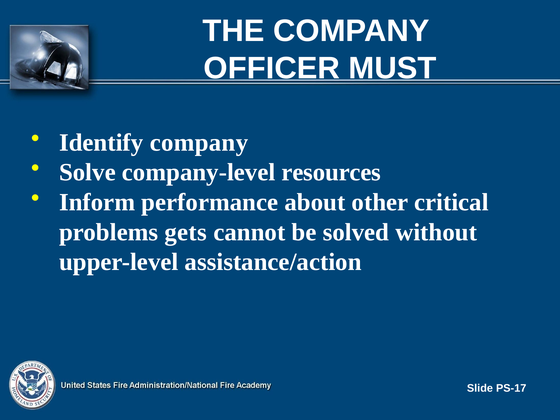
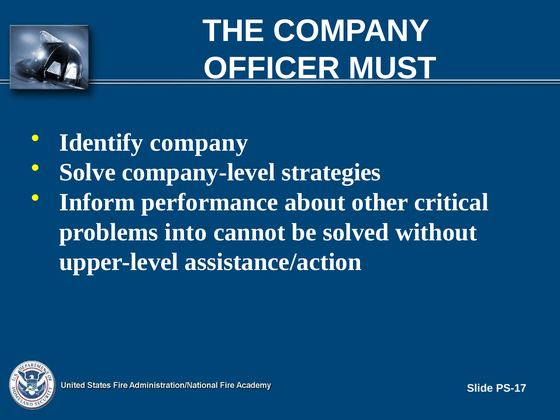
resources: resources -> strategies
gets: gets -> into
